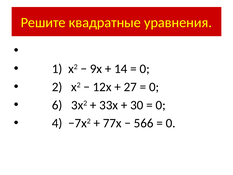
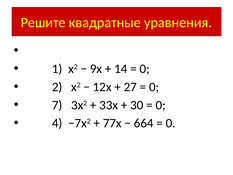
6: 6 -> 7
566: 566 -> 664
